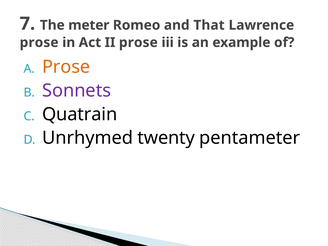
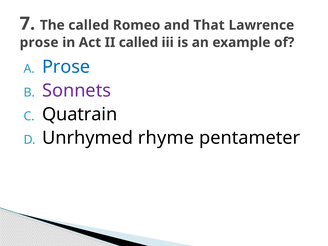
The meter: meter -> called
II prose: prose -> called
Prose at (66, 67) colour: orange -> blue
twenty: twenty -> rhyme
